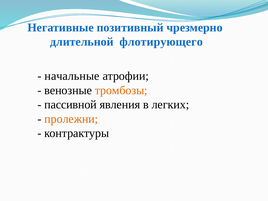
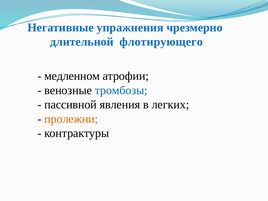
позитивный: позитивный -> упражнения
начальные: начальные -> медленном
тромбозы colour: orange -> blue
